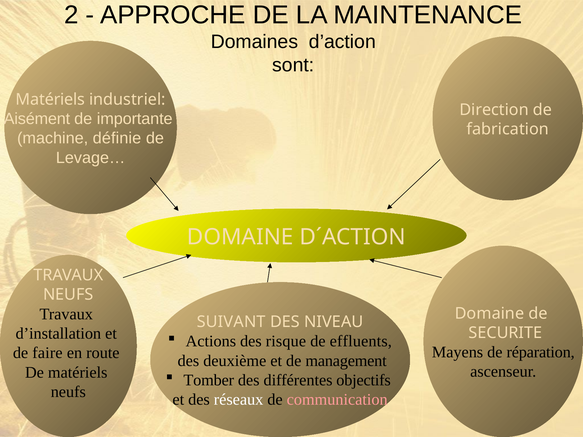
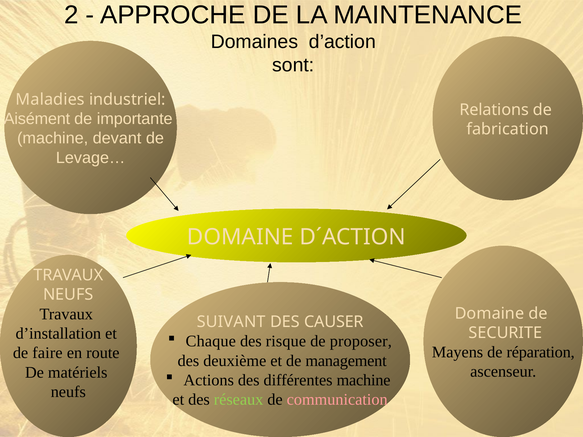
Matériels at (50, 100): Matériels -> Maladies
Direction: Direction -> Relations
définie: définie -> devant
NIVEAU: NIVEAU -> CAUSER
Actions: Actions -> Chaque
effluents: effluents -> proposer
Tomber: Tomber -> Actions
différentes objectifs: objectifs -> machine
réseaux colour: white -> light green
